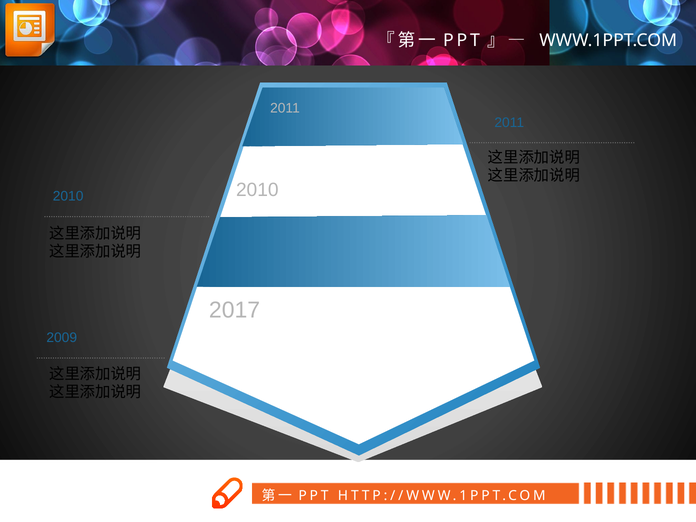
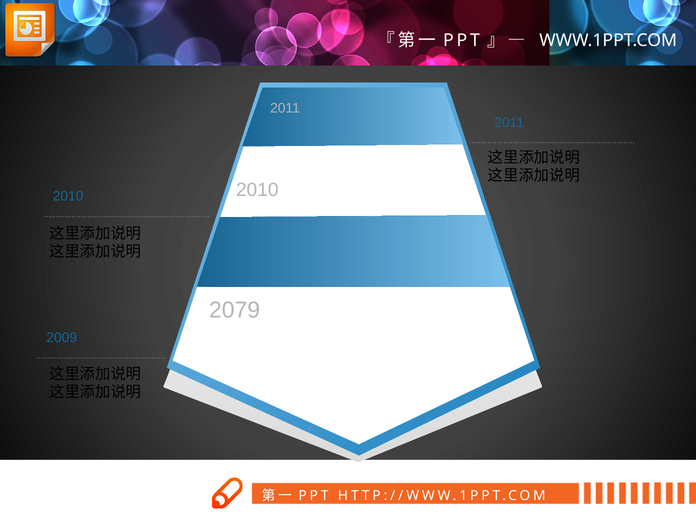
2017: 2017 -> 2079
